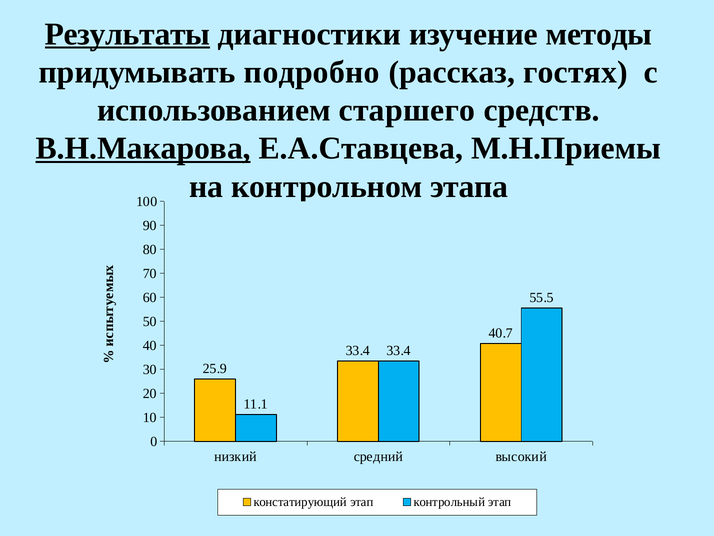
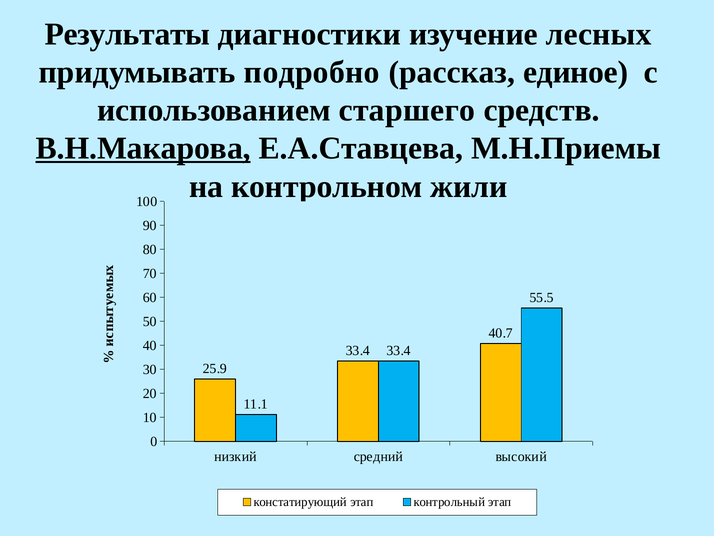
Результаты underline: present -> none
методы: методы -> лесных
гостях: гостях -> единое
этапа: этапа -> жили
